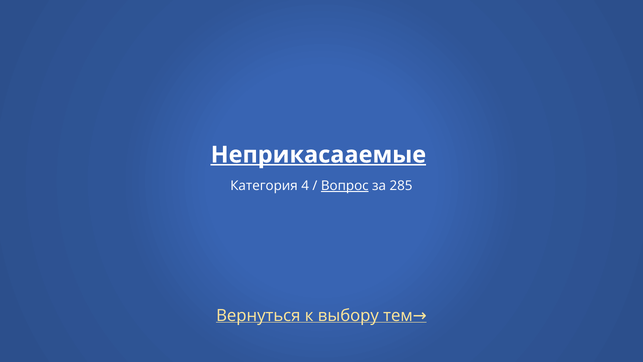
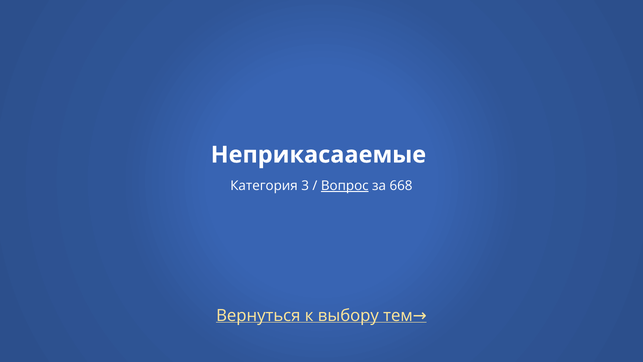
Неприкасааемые underline: present -> none
4: 4 -> 3
285: 285 -> 668
